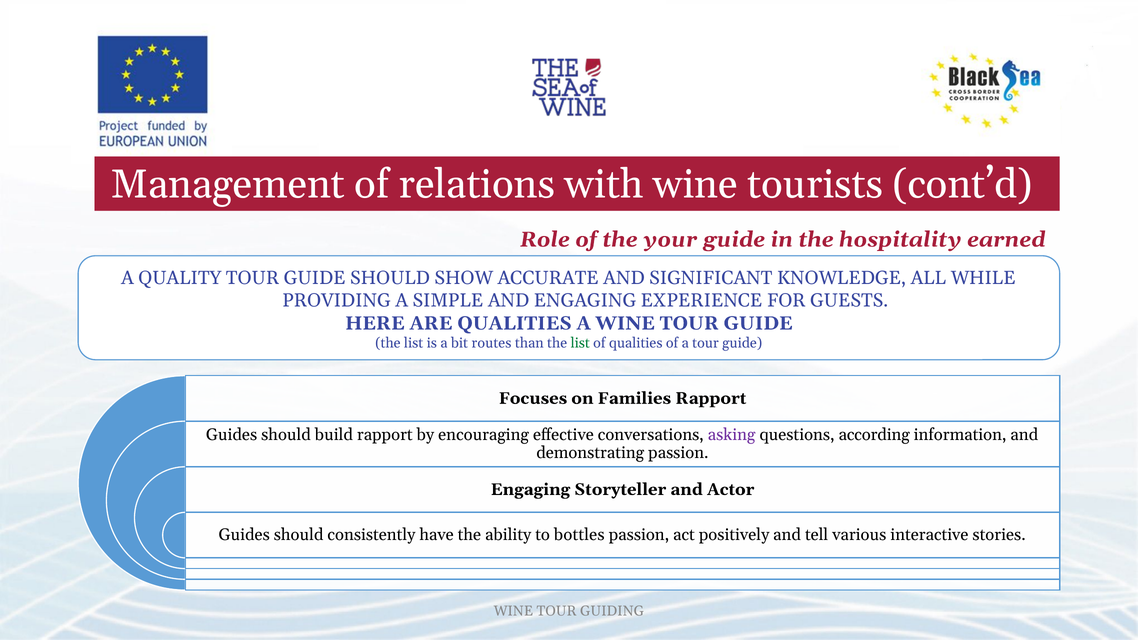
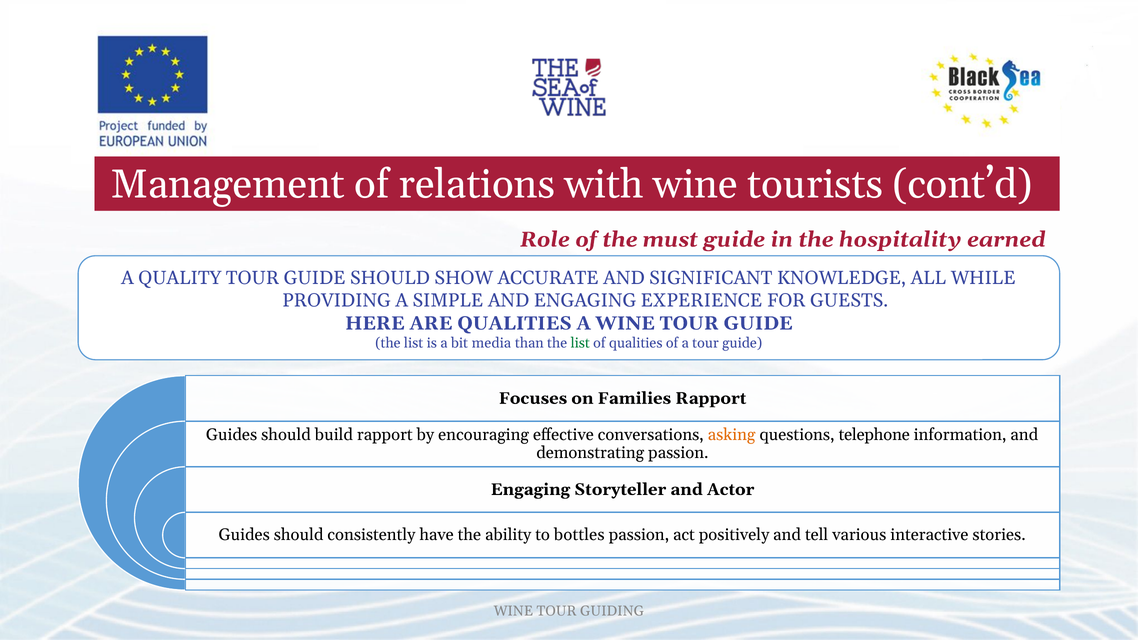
your: your -> must
routes: routes -> media
asking colour: purple -> orange
according: according -> telephone
